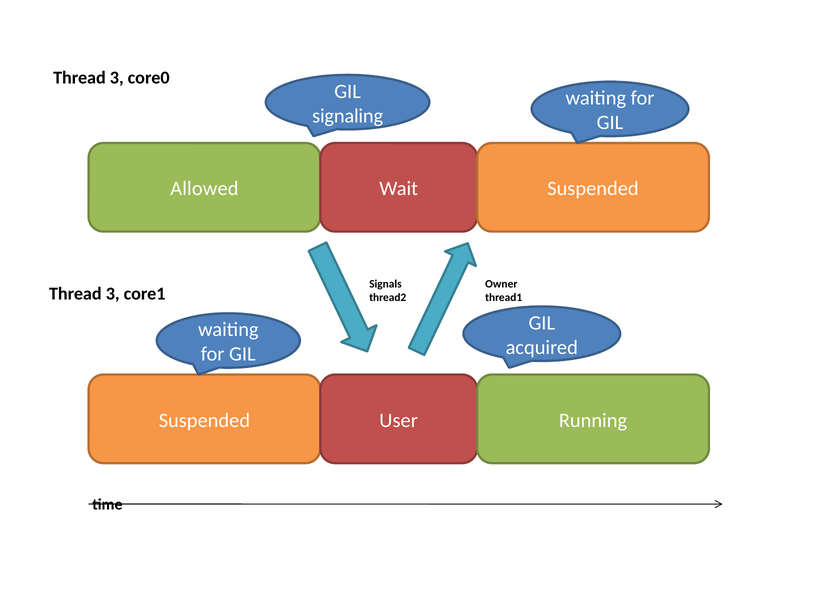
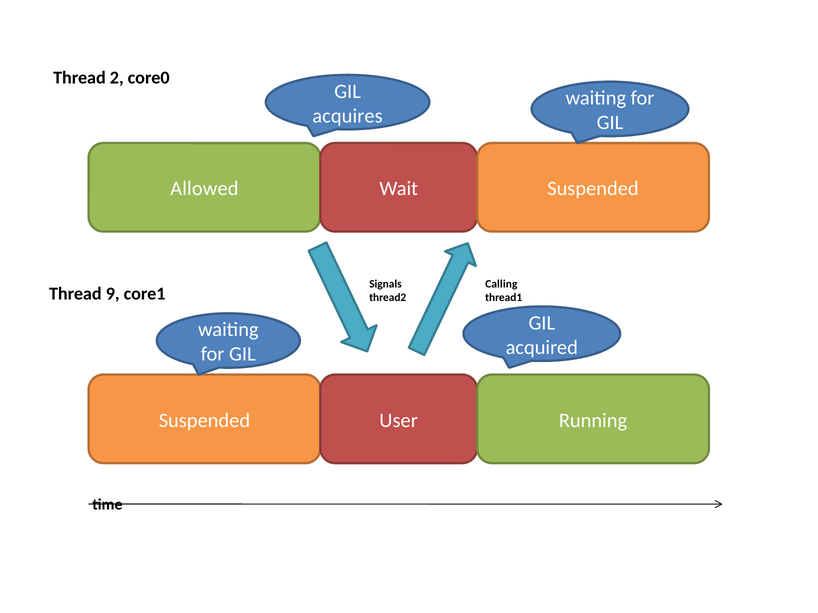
3 at (117, 78): 3 -> 2
signaling: signaling -> acquires
Owner: Owner -> Calling
3 at (113, 294): 3 -> 9
